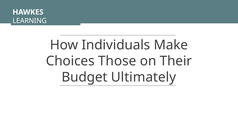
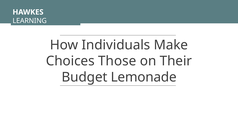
Ultimately: Ultimately -> Lemonade
